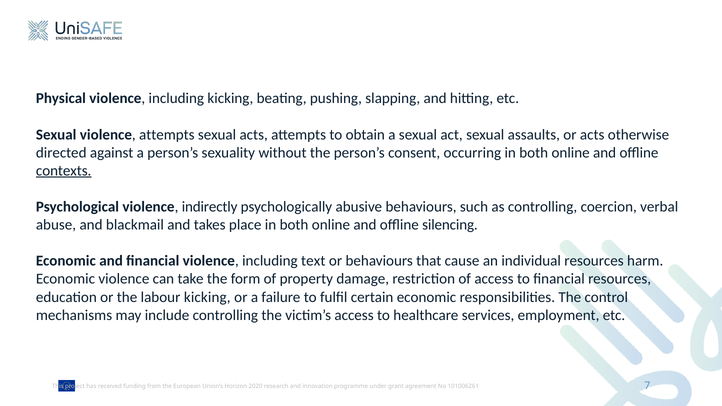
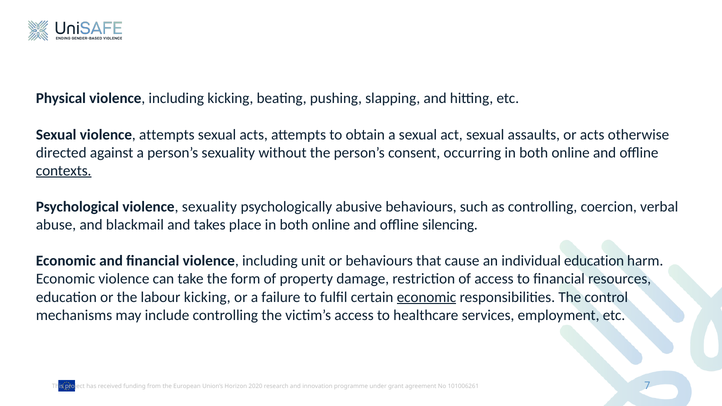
violence indirectly: indirectly -> sexuality
text: text -> unit
individual resources: resources -> education
economic at (426, 297) underline: none -> present
